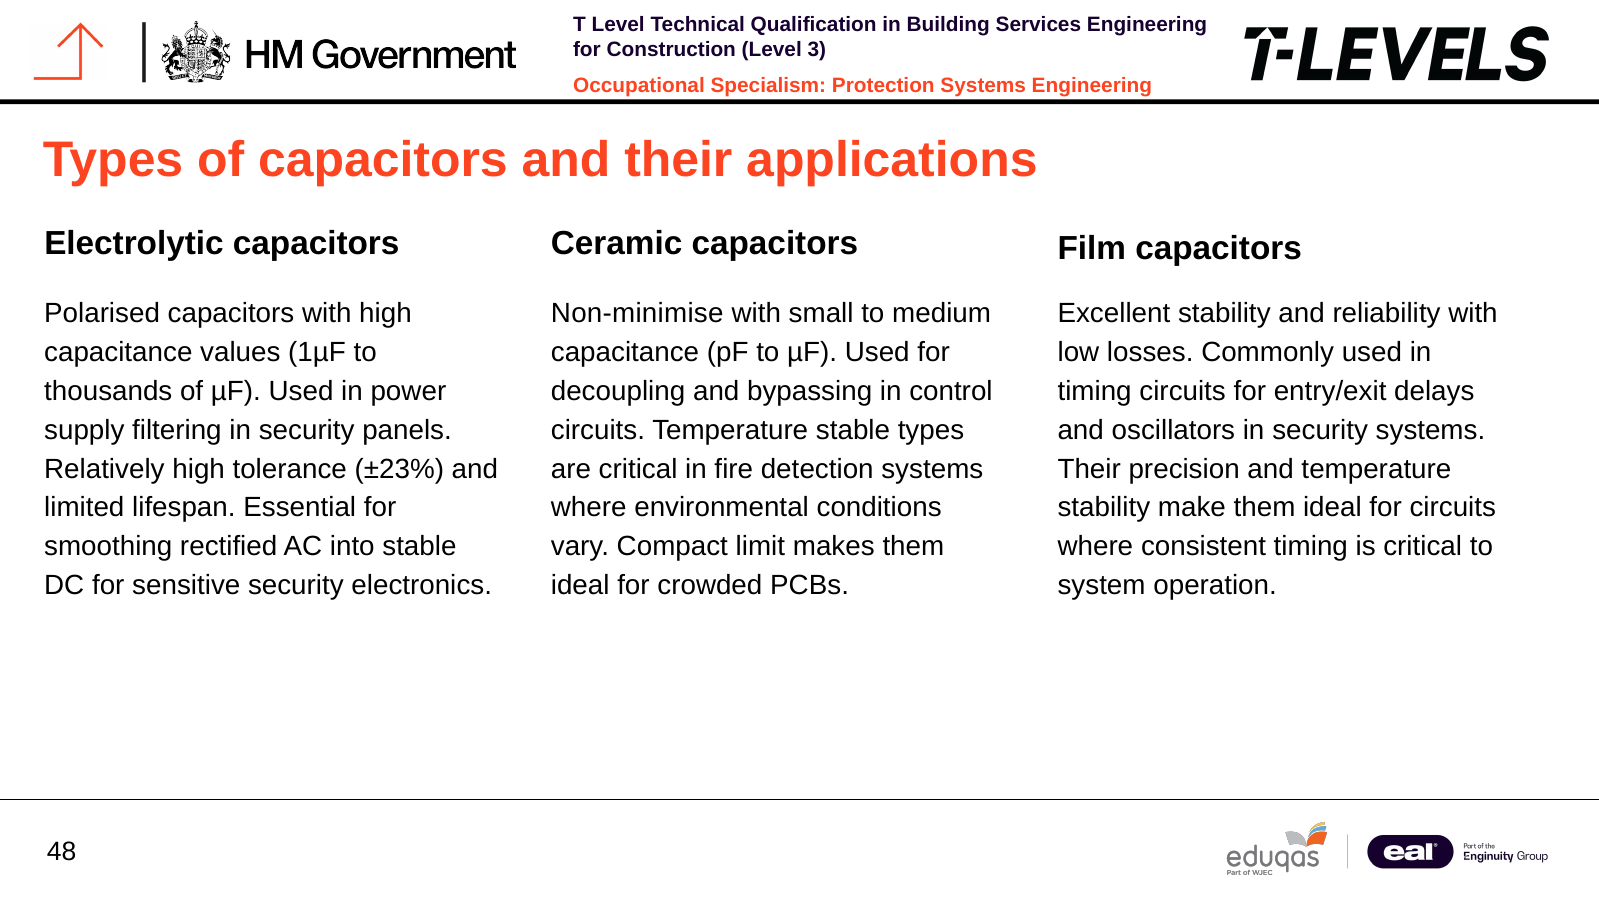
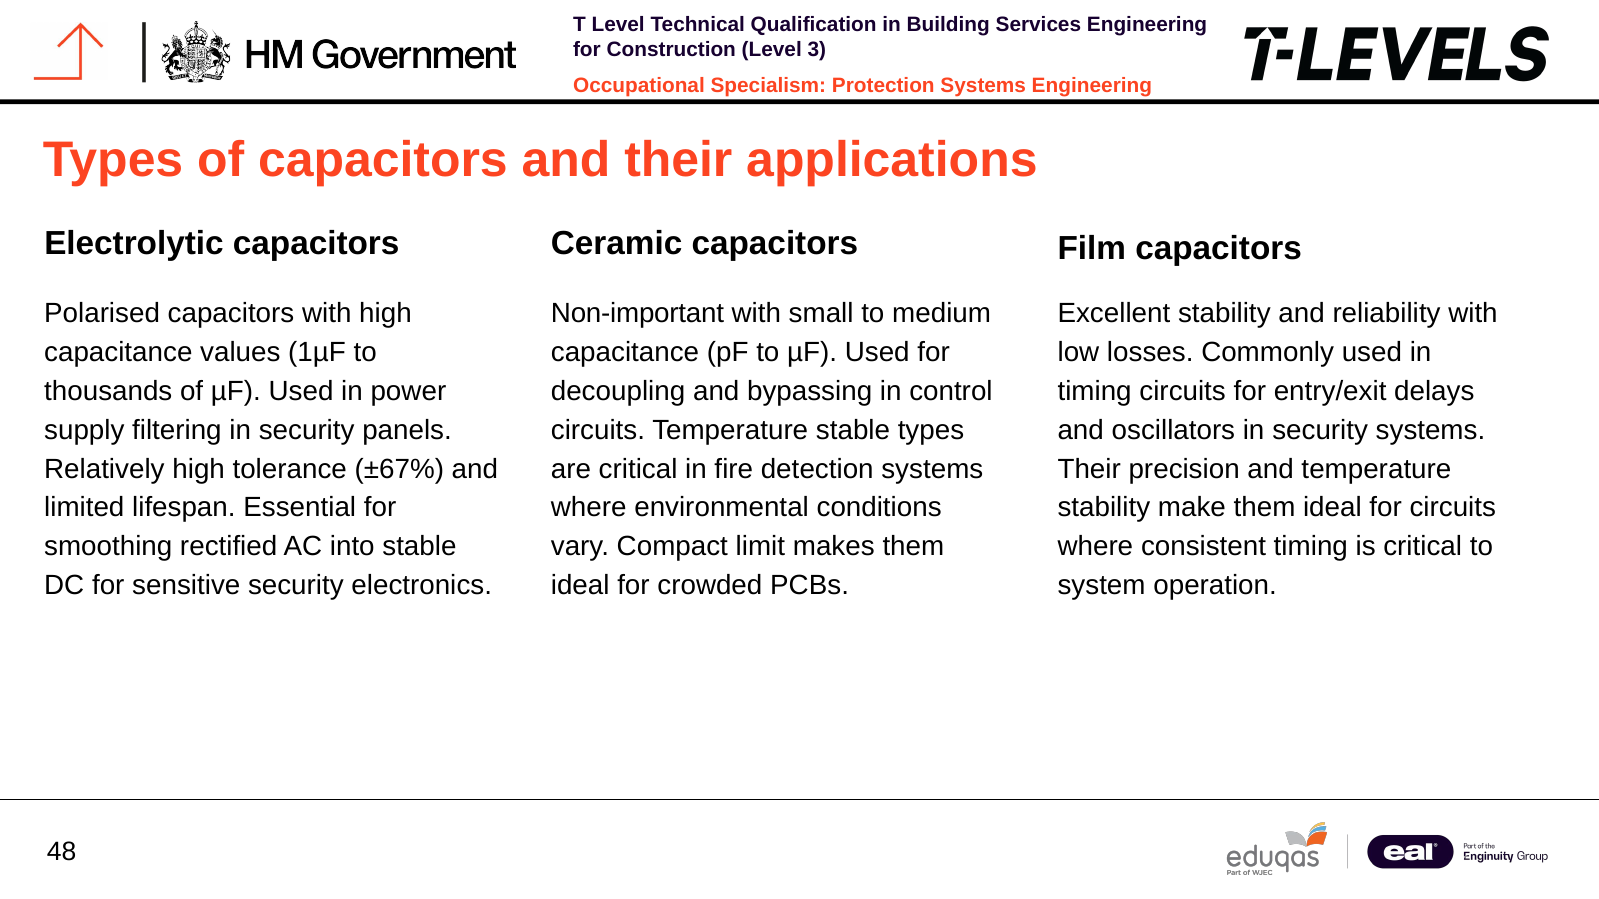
Non-minimise: Non-minimise -> Non-important
±23%: ±23% -> ±67%
